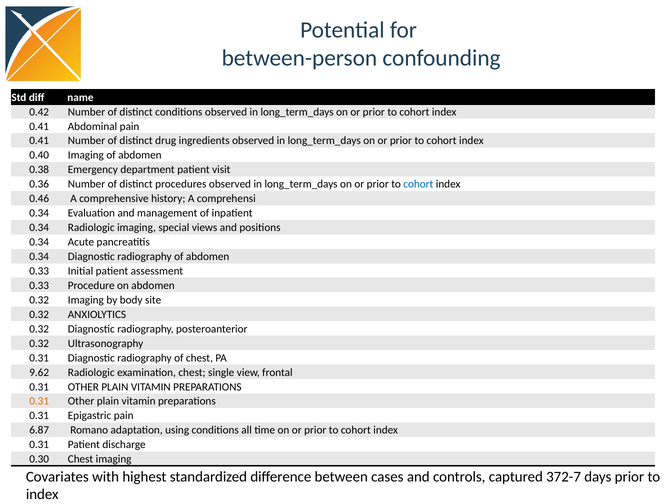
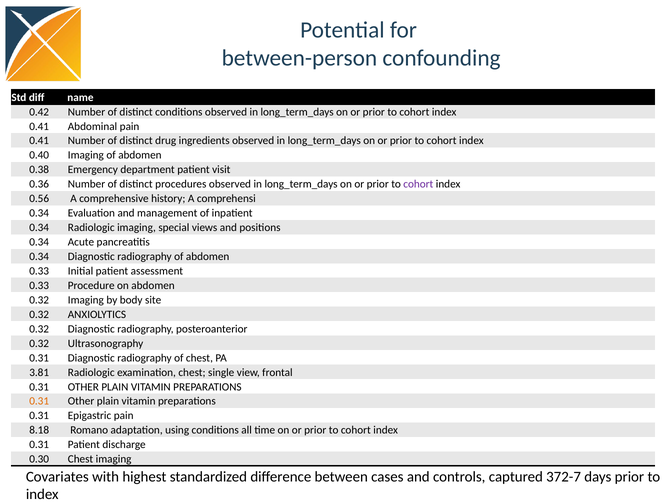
cohort at (418, 184) colour: blue -> purple
0.46: 0.46 -> 0.56
9.62: 9.62 -> 3.81
6.87: 6.87 -> 8.18
